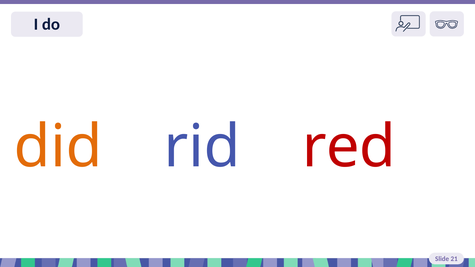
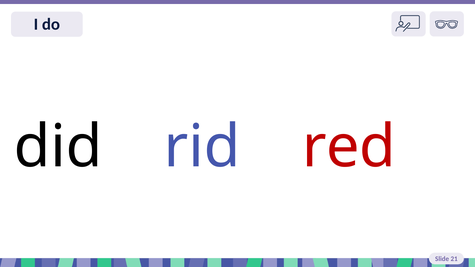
did colour: orange -> black
